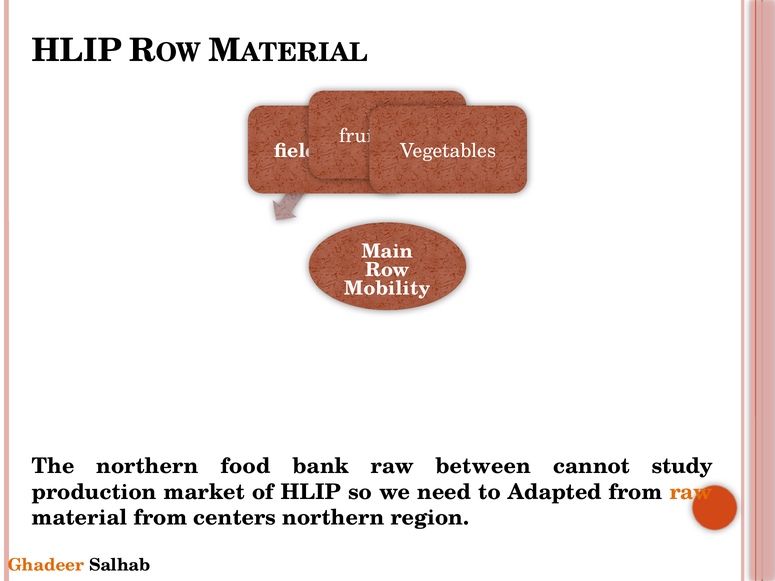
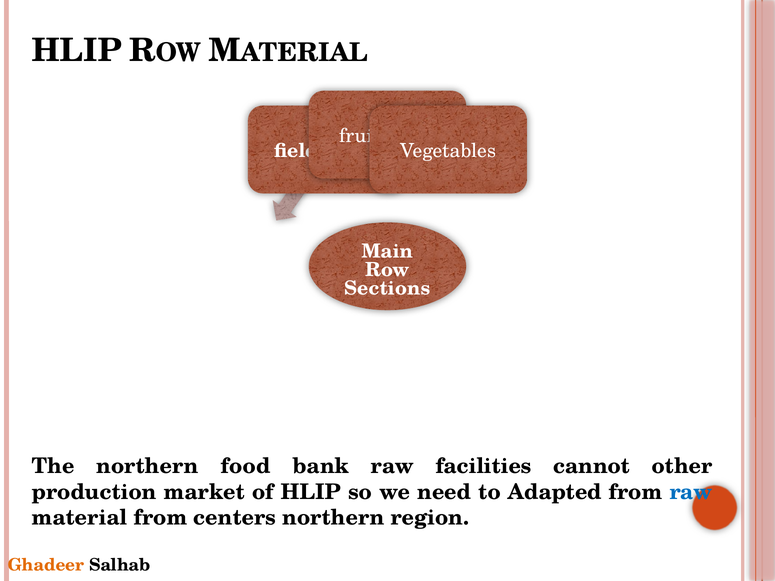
Mobility: Mobility -> Sections
between: between -> facilities
study: study -> other
raw at (691, 492) colour: orange -> blue
